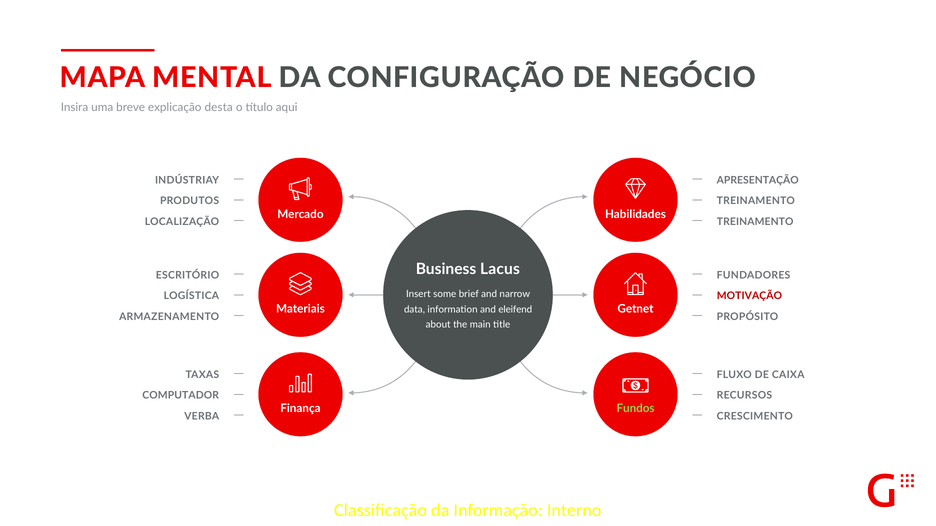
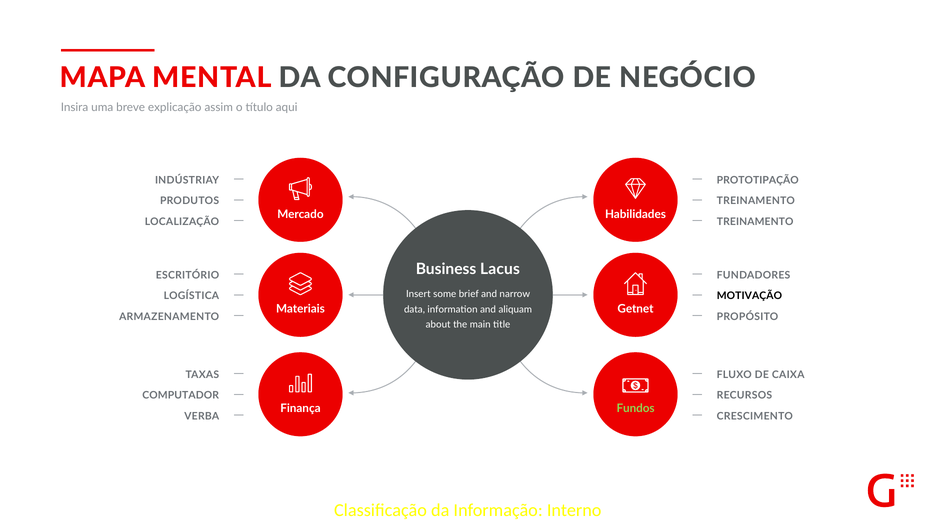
desta: desta -> assim
APRESENTAÇÃO: APRESENTAÇÃO -> PROTOTIPAÇÃO
MOTIVAÇÃO colour: red -> black
eleifend: eleifend -> aliquam
